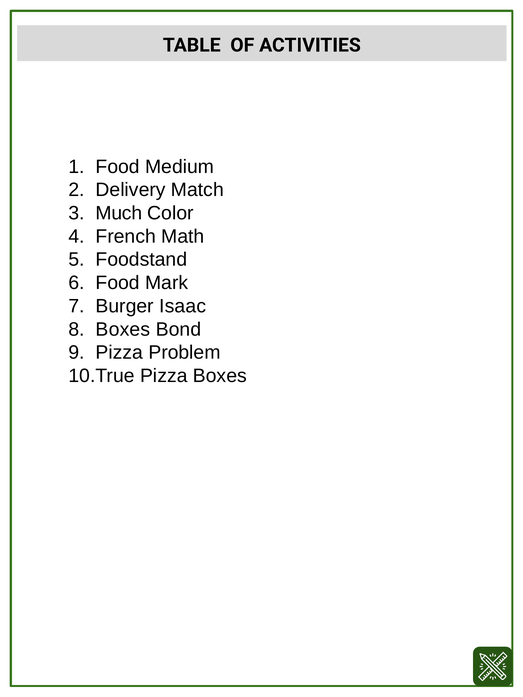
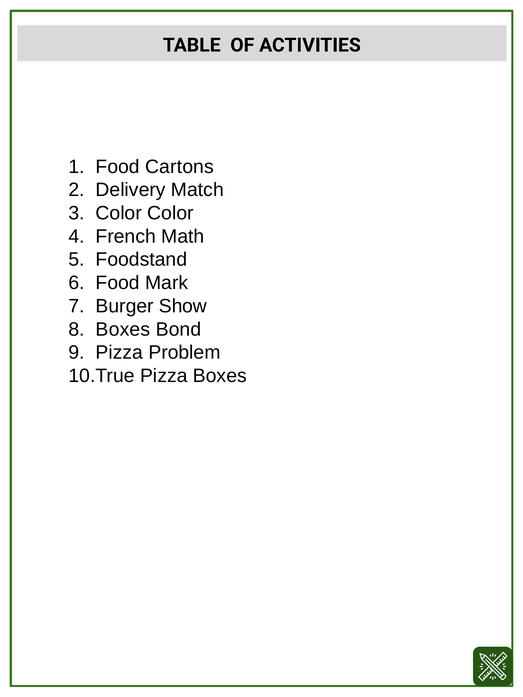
Medium: Medium -> Cartons
Much at (119, 213): Much -> Color
Isaac: Isaac -> Show
